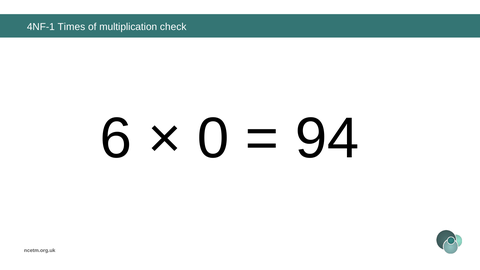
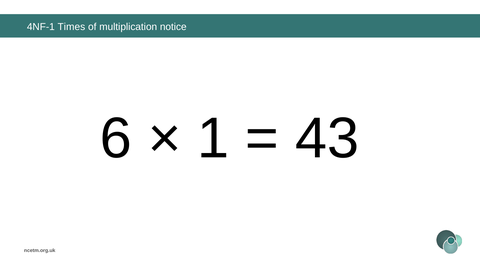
check: check -> notice
0: 0 -> 1
94: 94 -> 43
